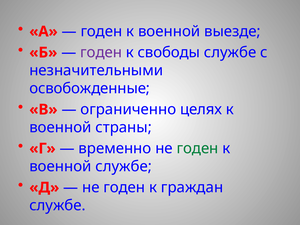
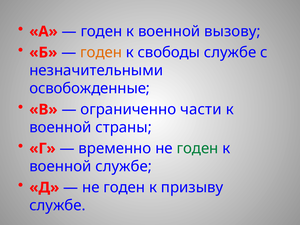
выезде: выезде -> вызову
годен at (101, 53) colour: purple -> orange
целях: целях -> части
граждан: граждан -> призыву
